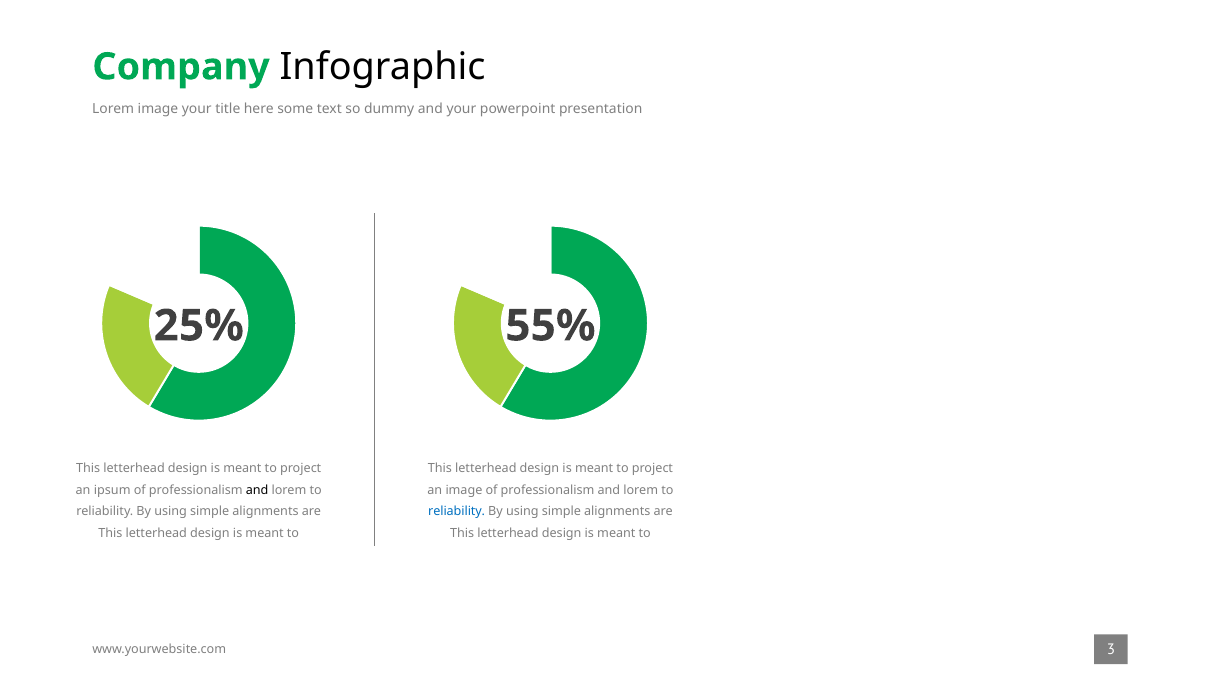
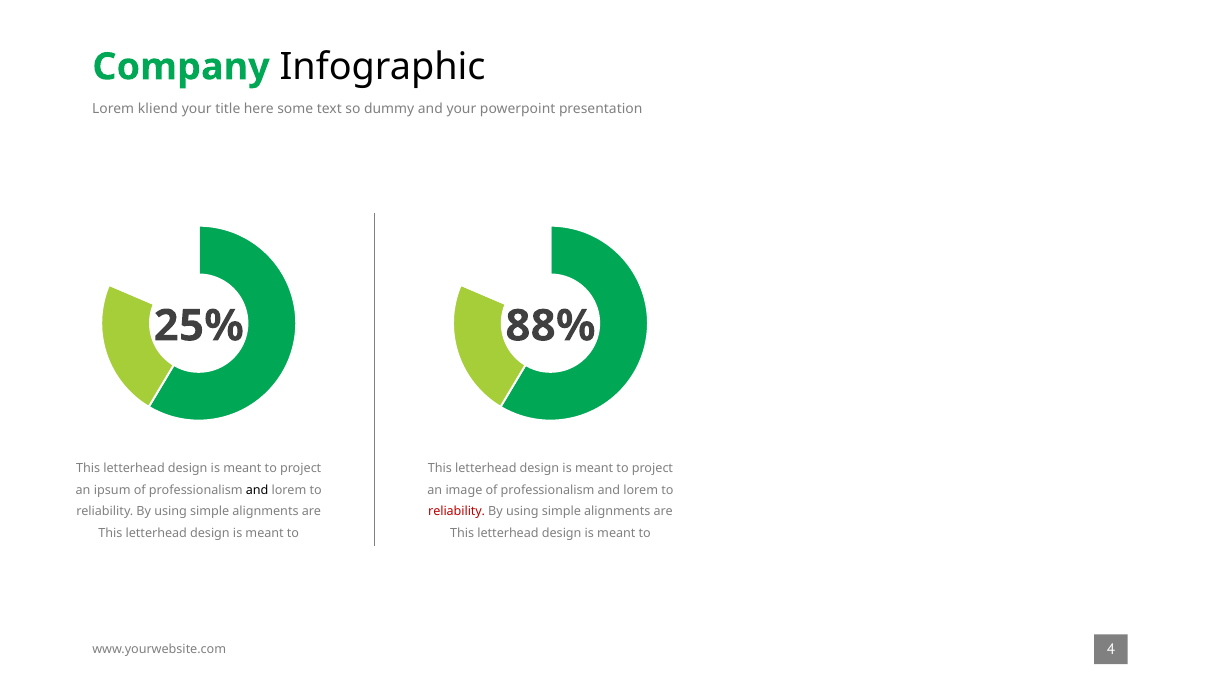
Lorem image: image -> kliend
55%: 55% -> 88%
reliability at (457, 512) colour: blue -> red
3: 3 -> 4
